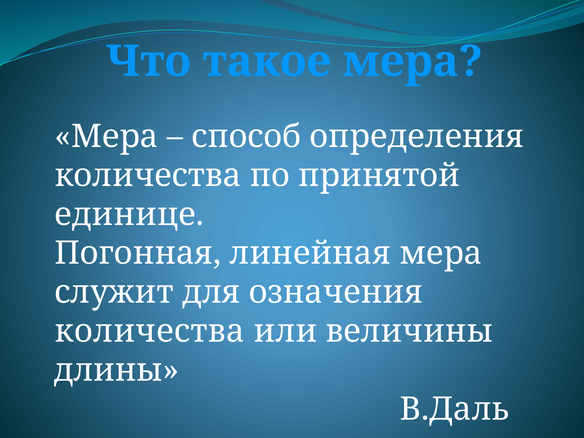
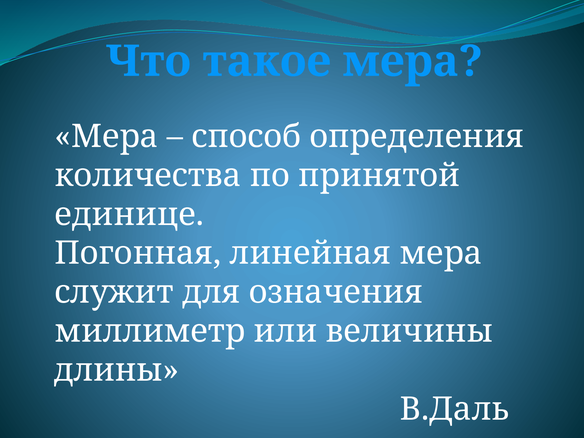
количества at (150, 331): количества -> миллиметр
